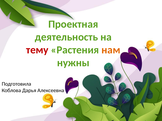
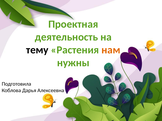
тему colour: red -> black
